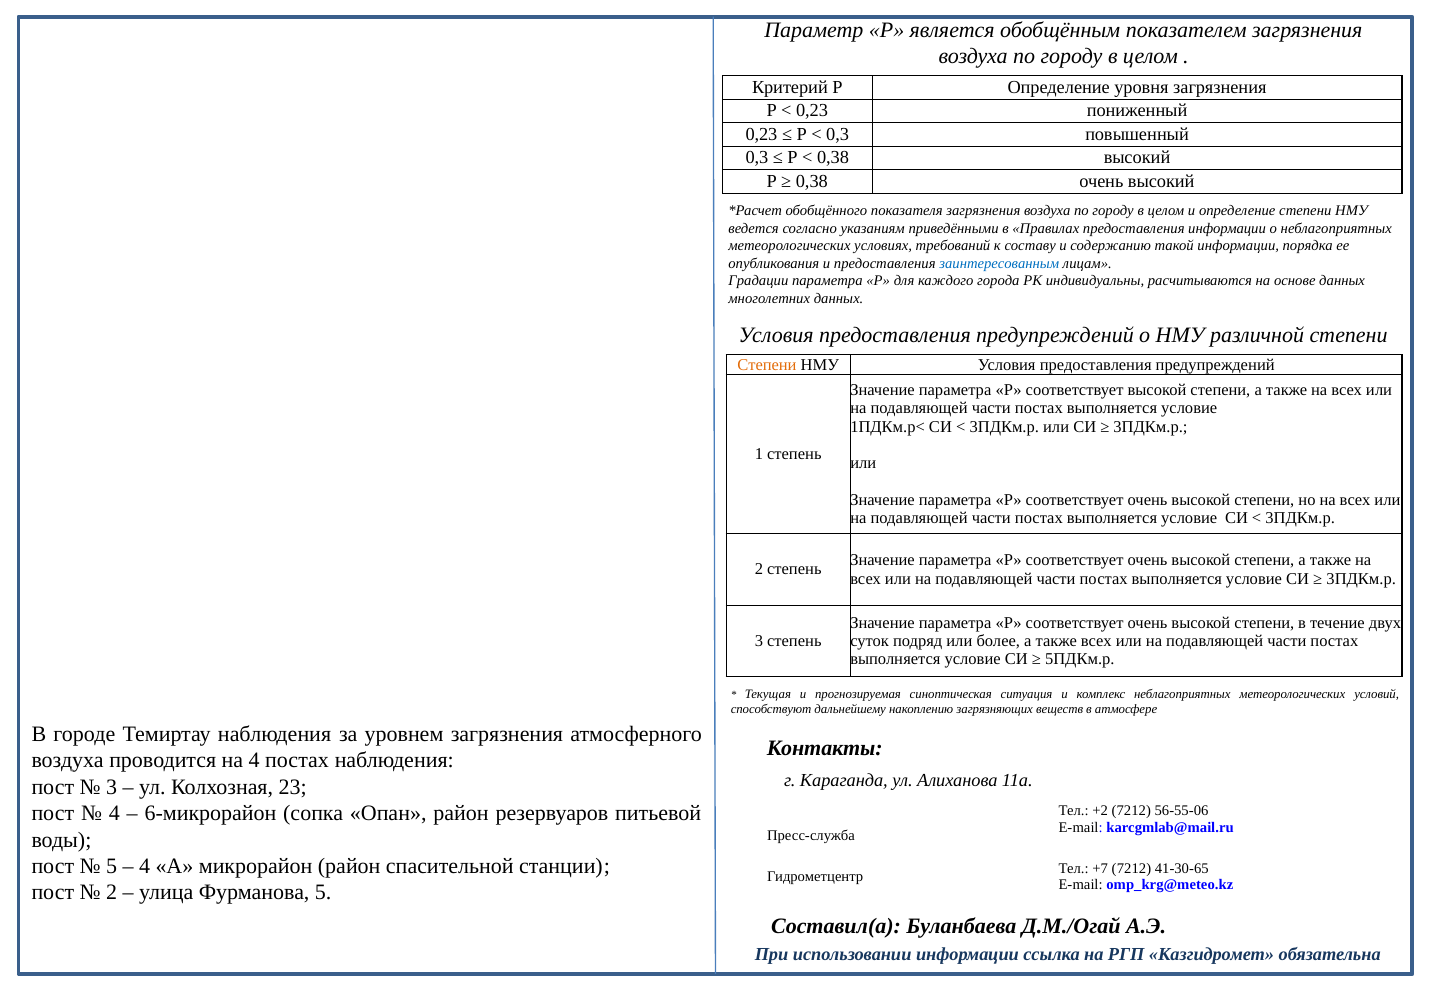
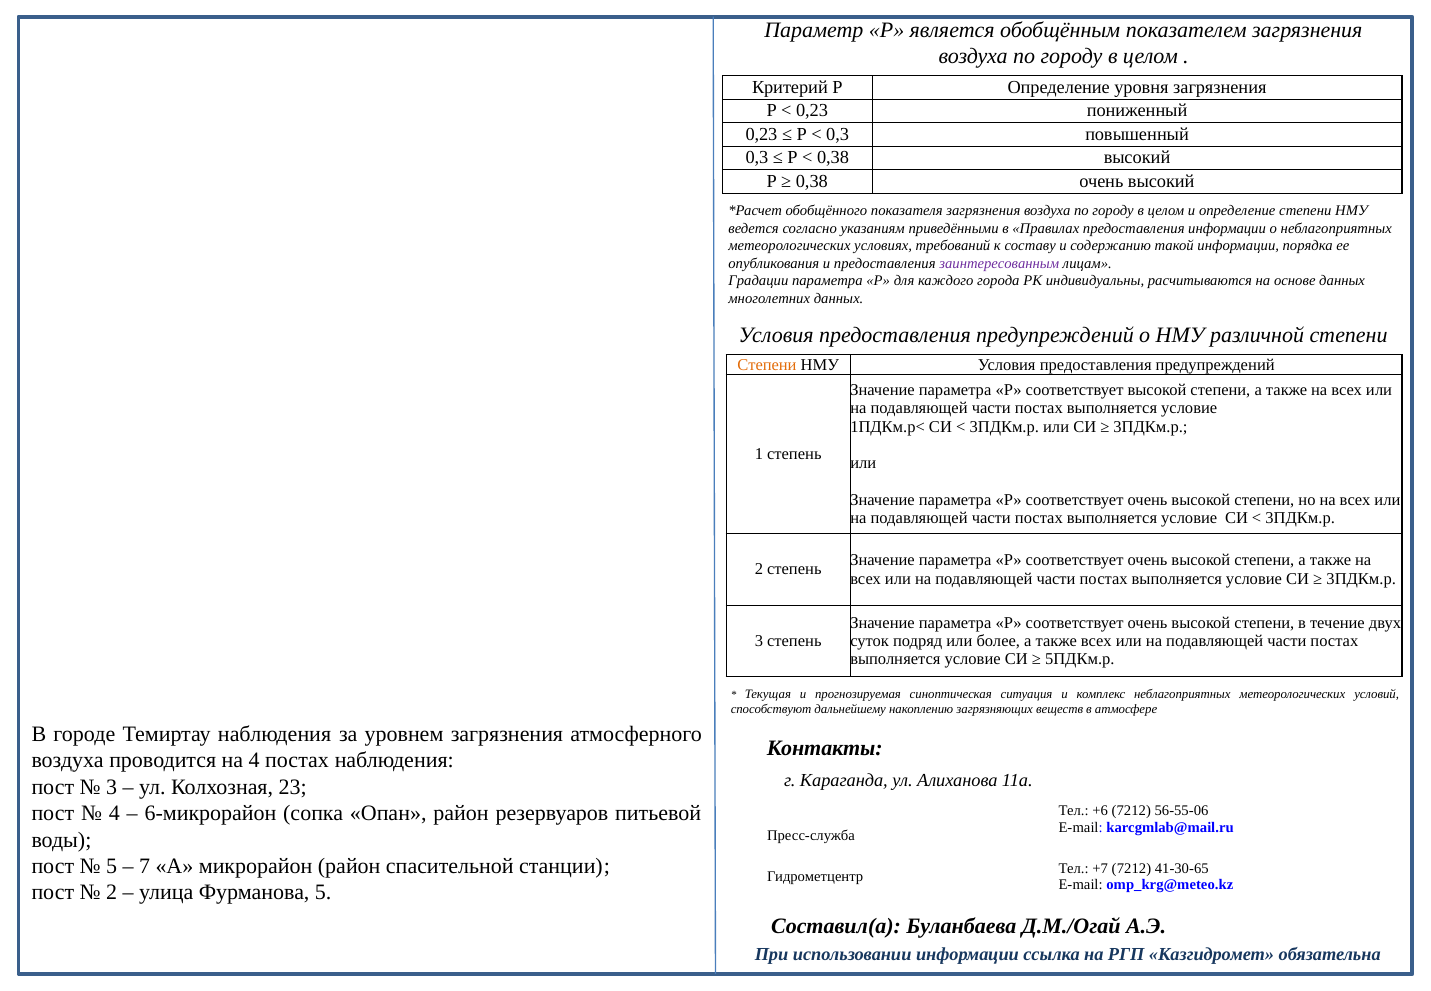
заинтересованным colour: blue -> purple
+2: +2 -> +6
4 at (145, 866): 4 -> 7
